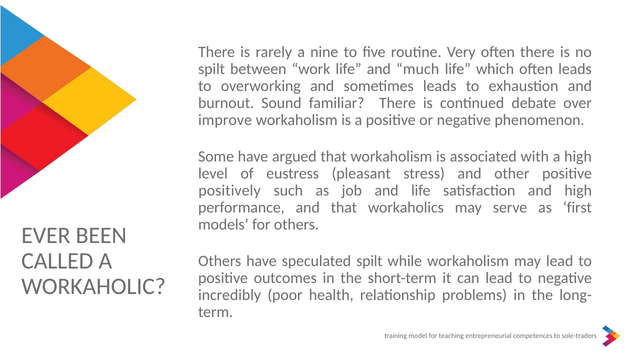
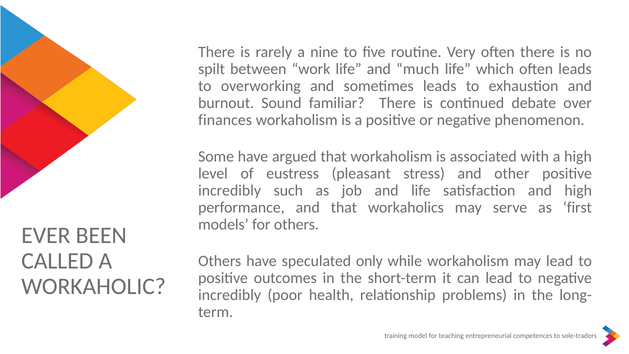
improve: improve -> finances
positively at (230, 191): positively -> incredibly
speculated spilt: spilt -> only
